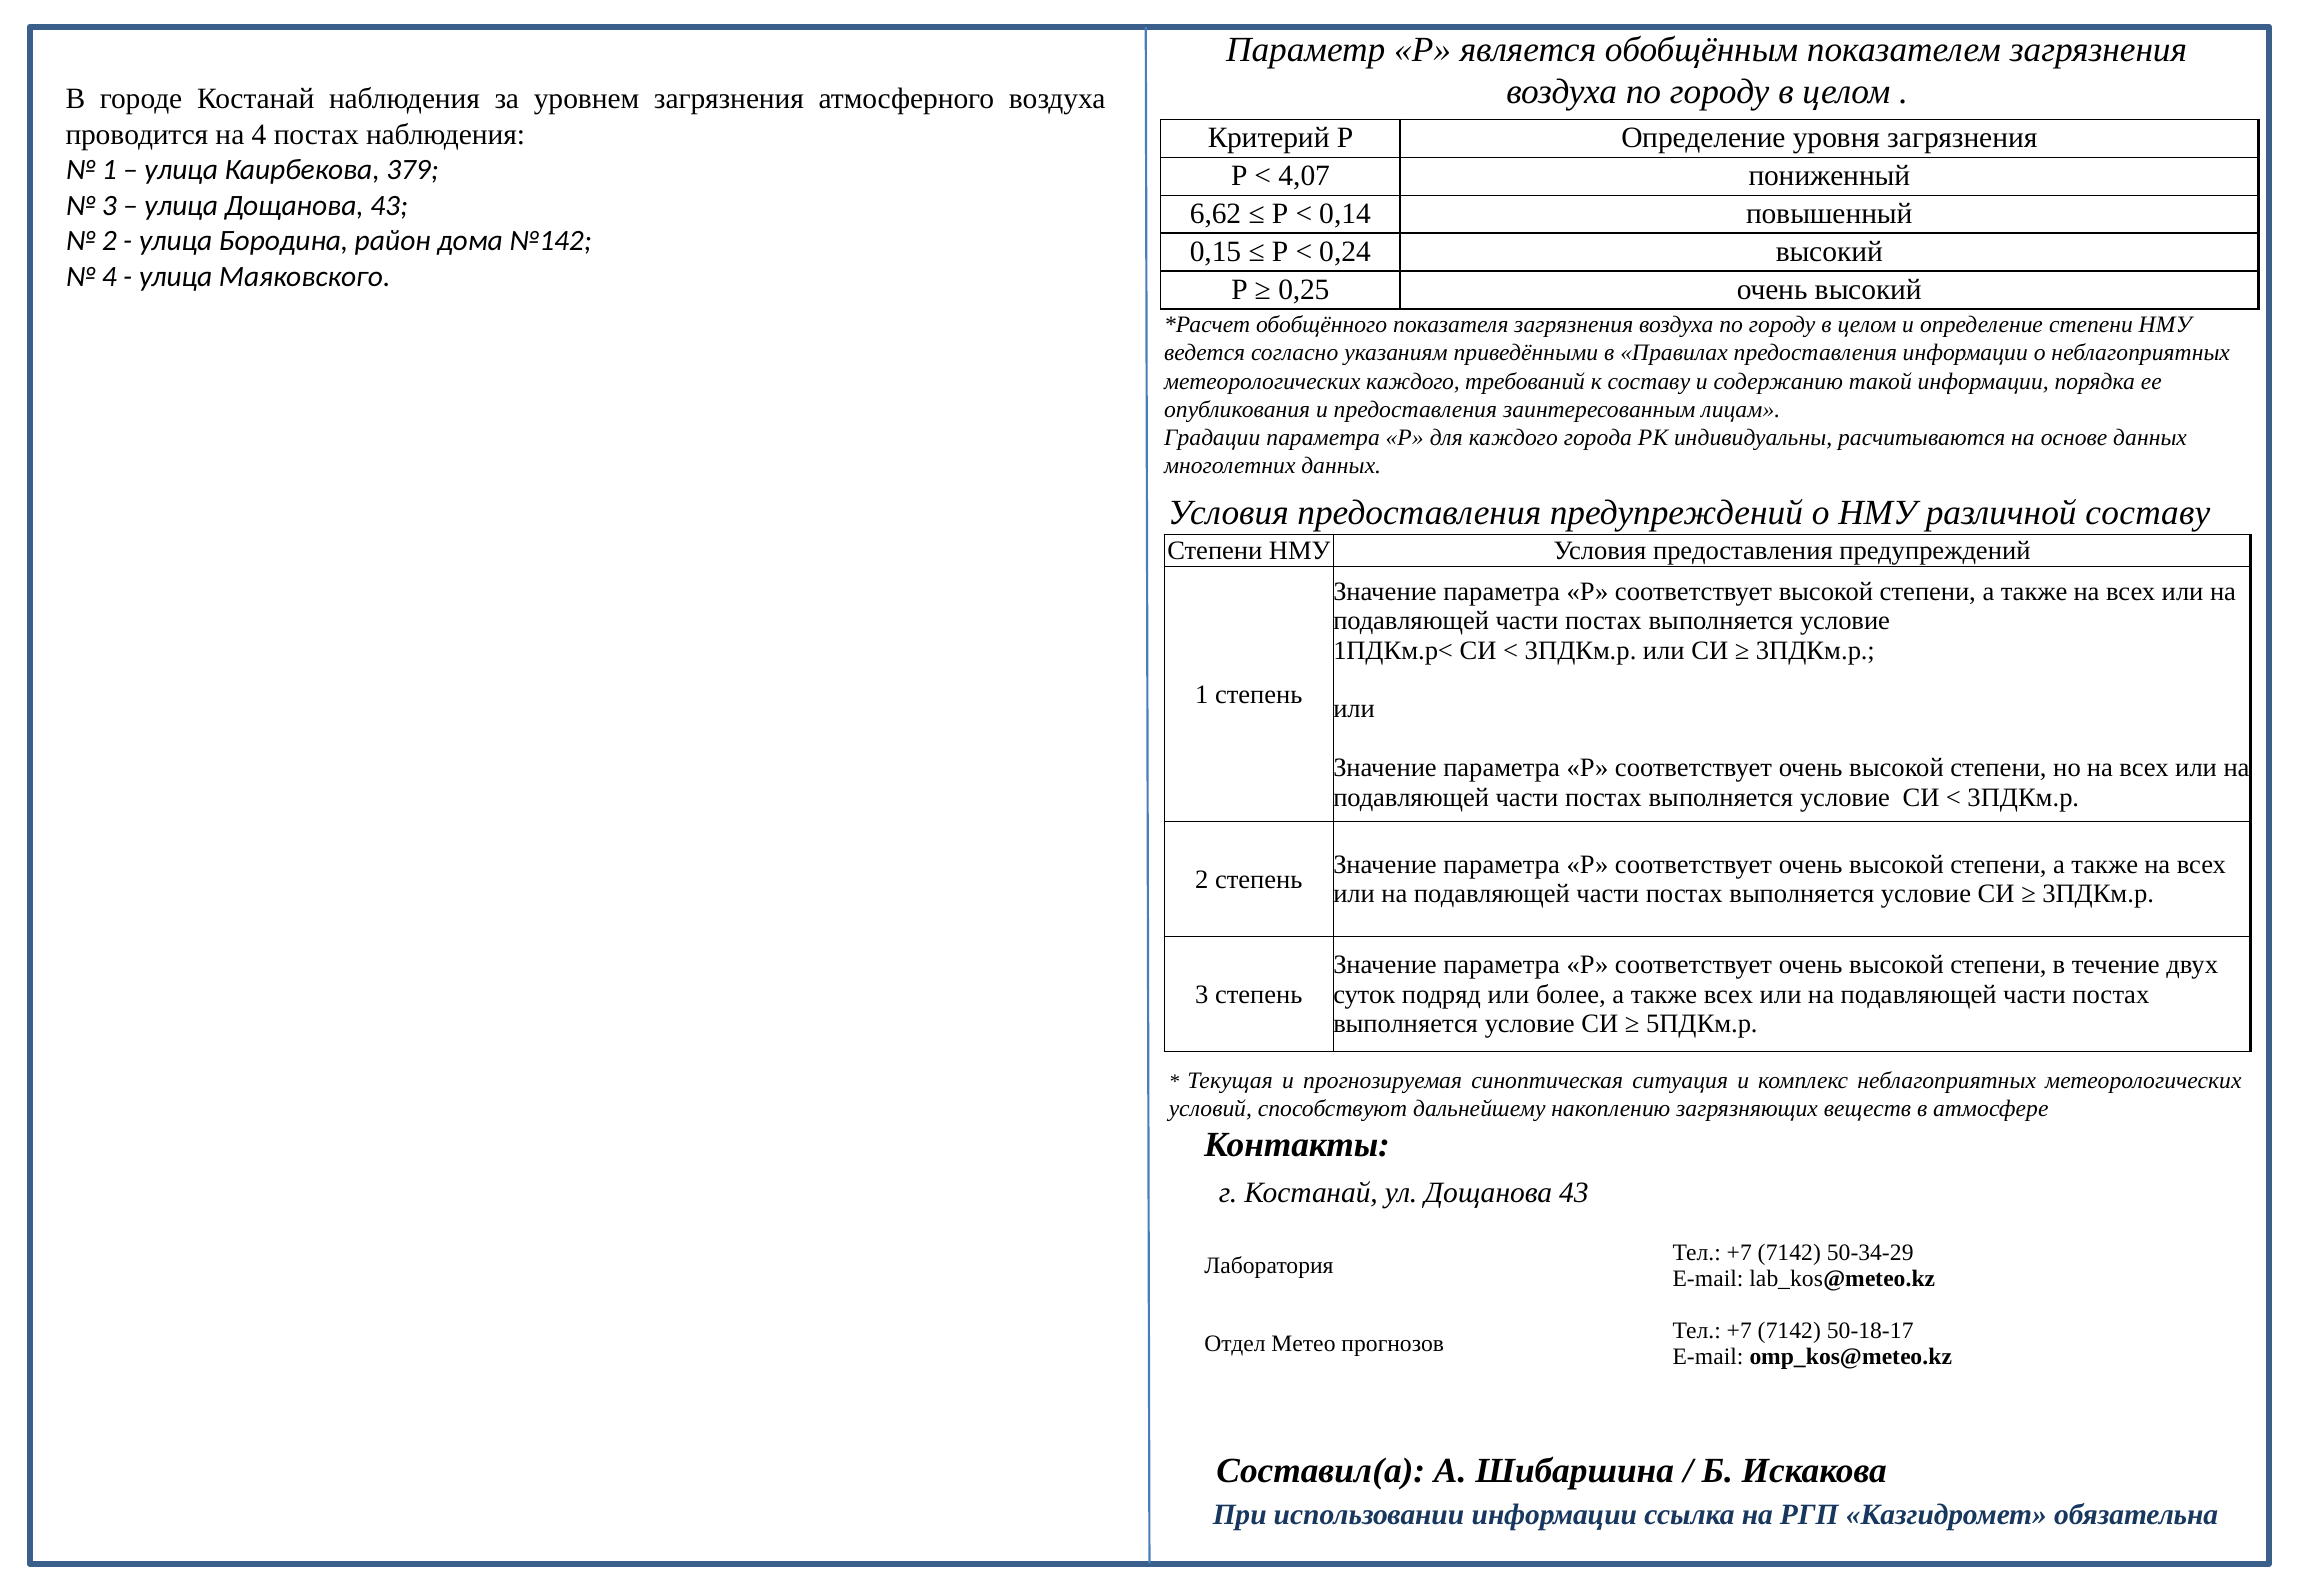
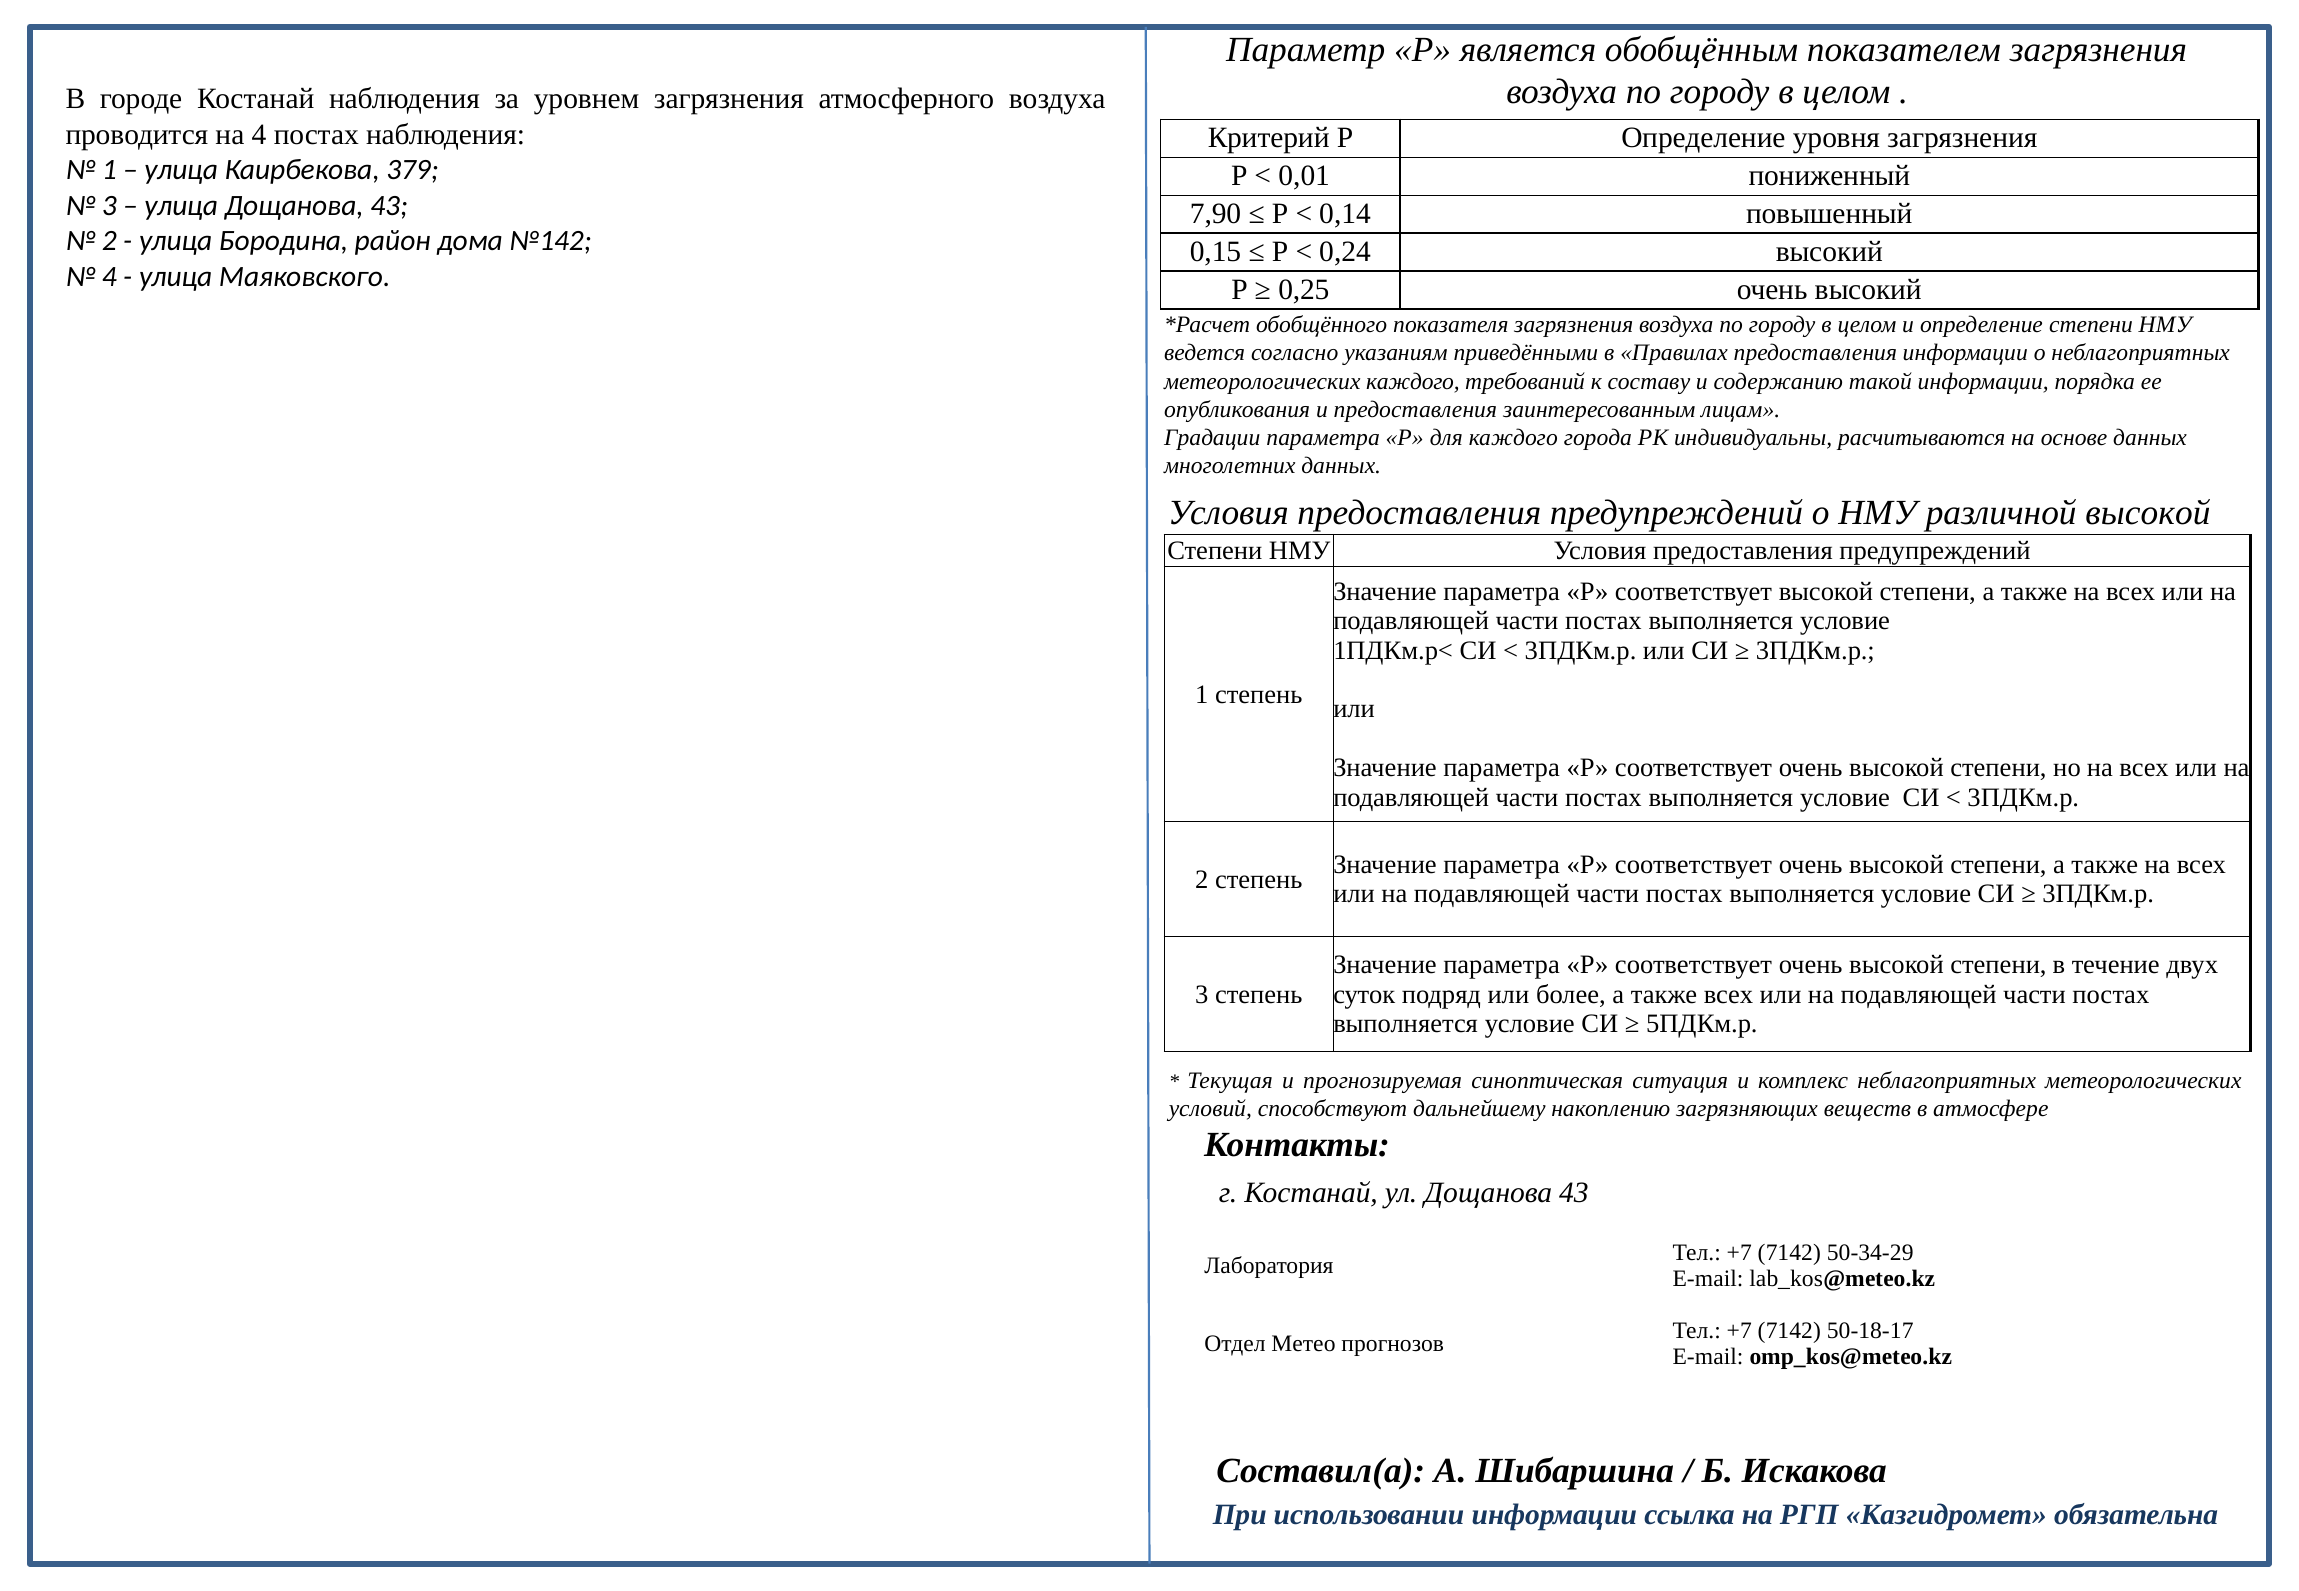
4,07: 4,07 -> 0,01
6,62: 6,62 -> 7,90
различной составу: составу -> высокой
